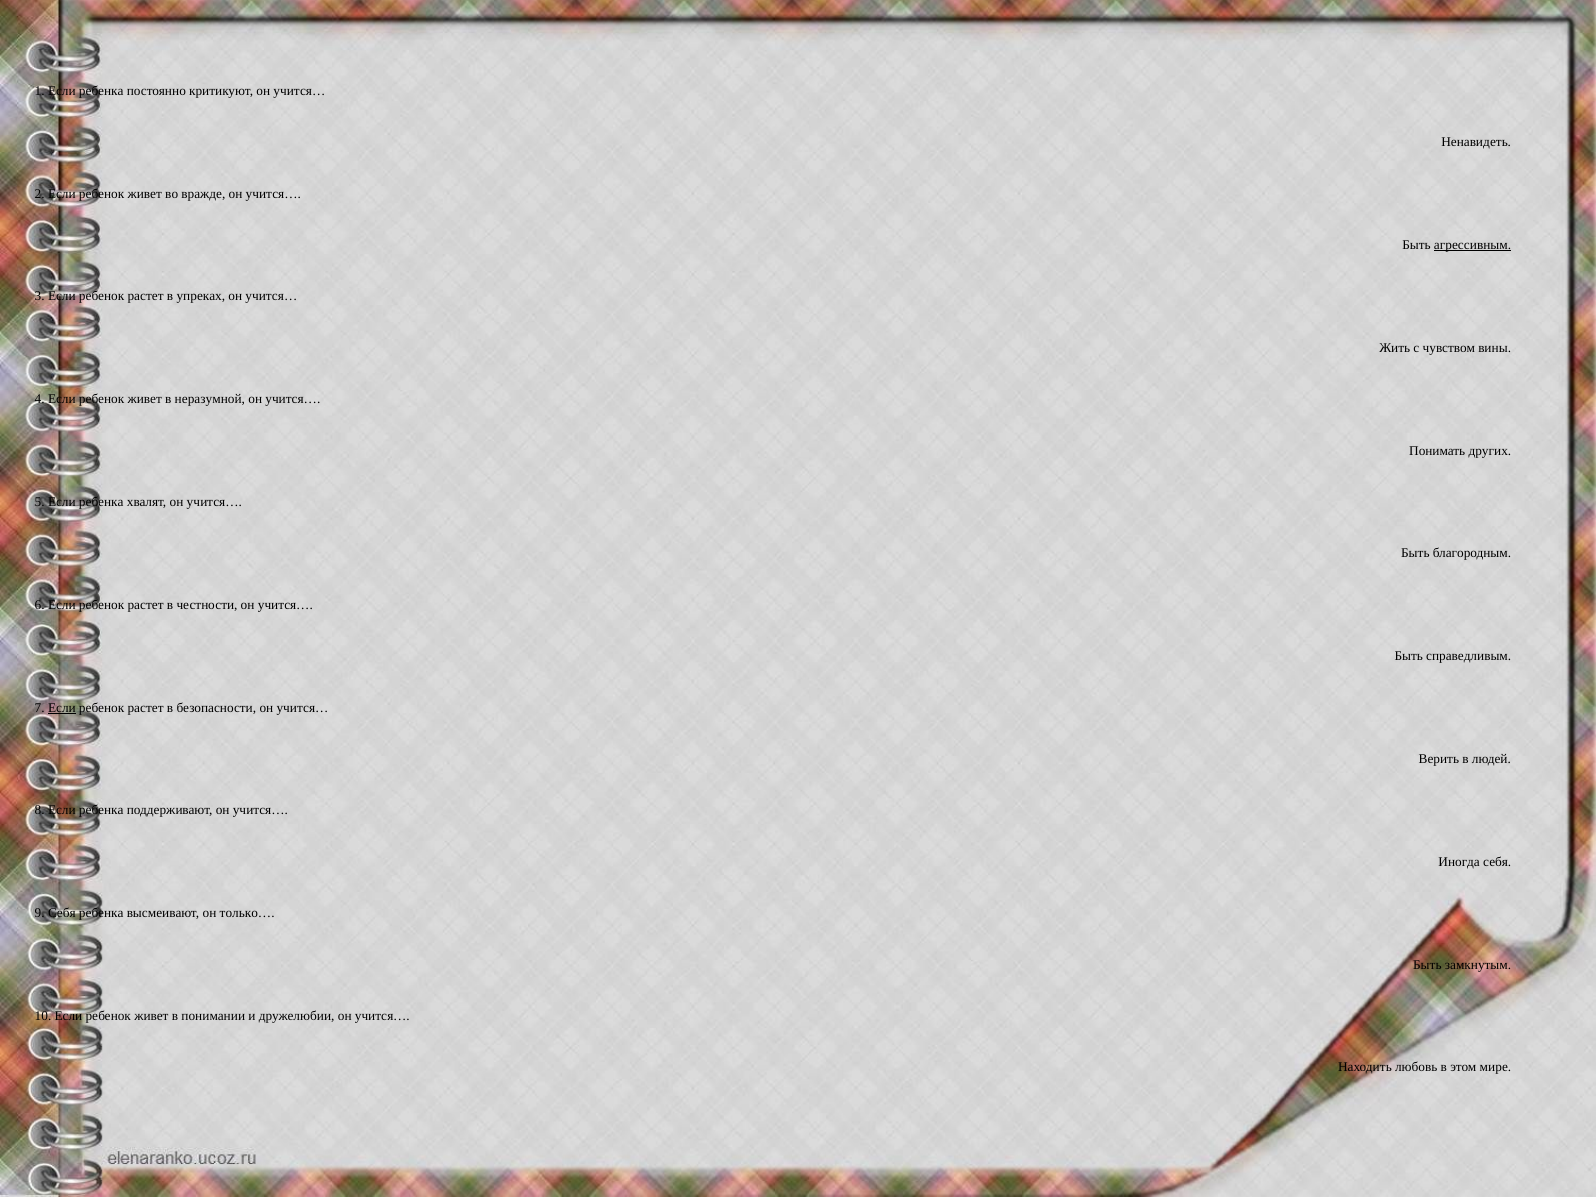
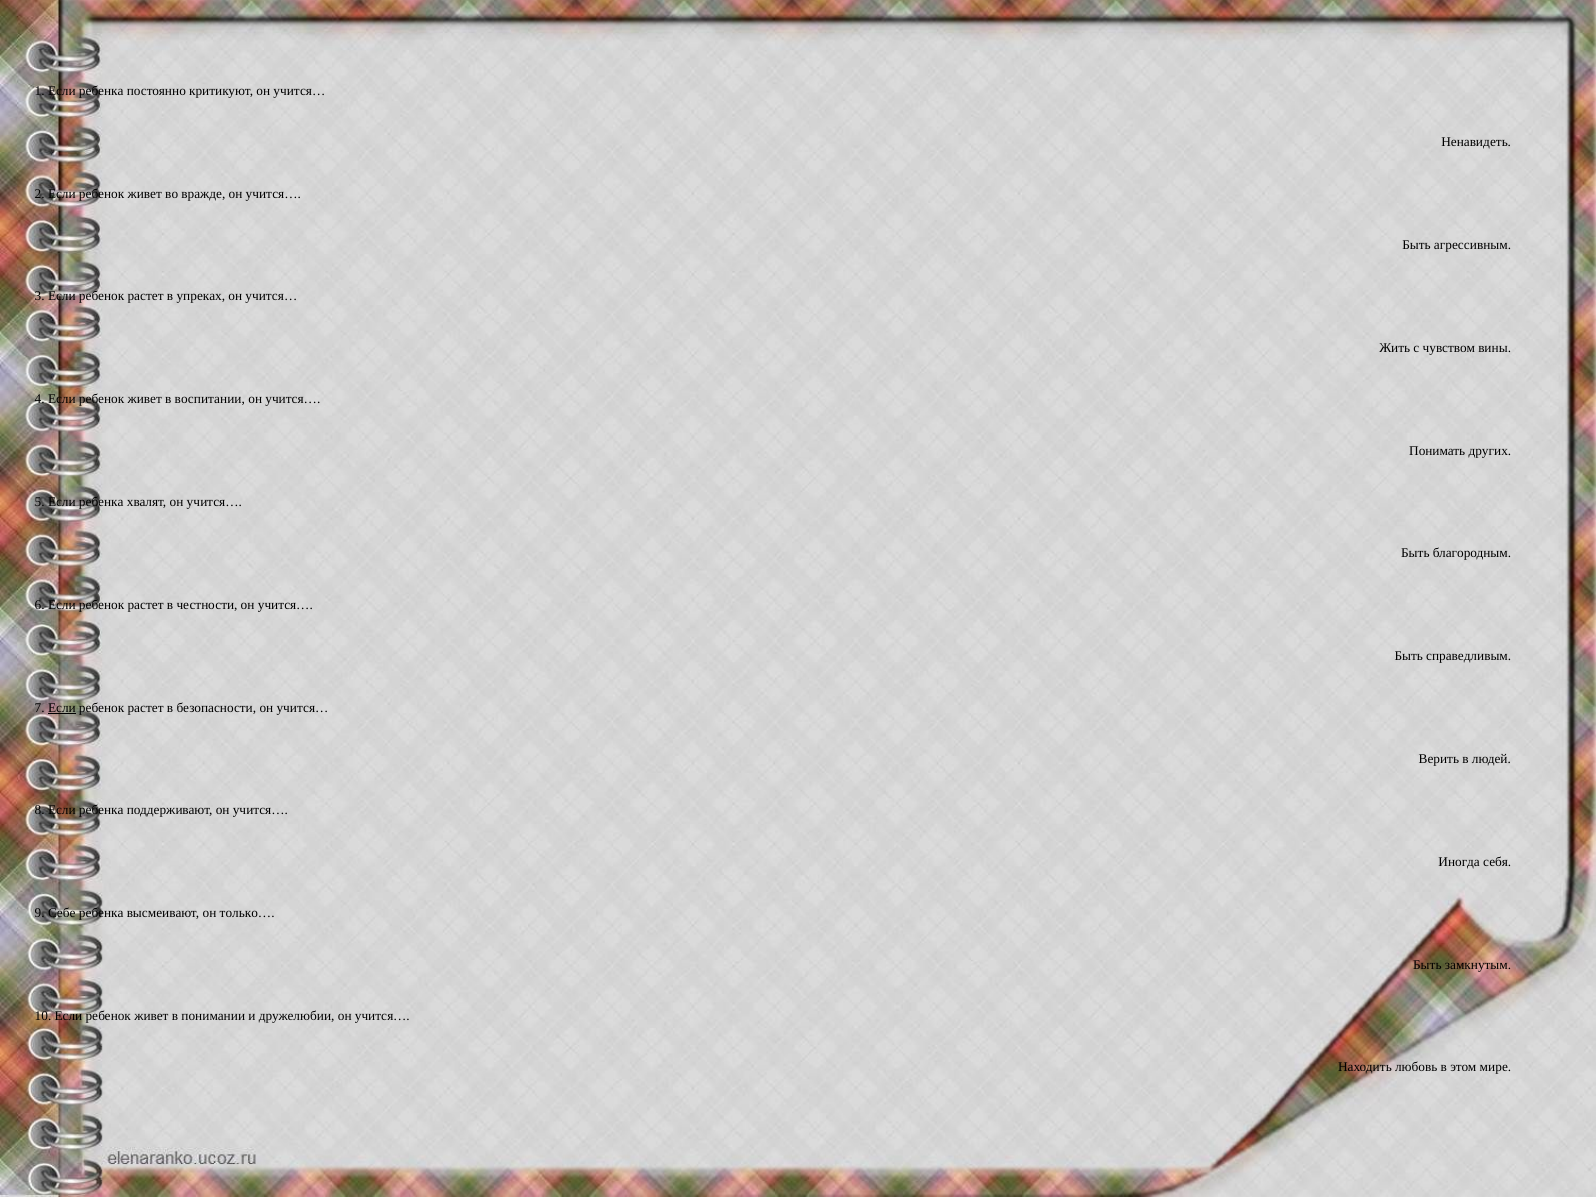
агрессивным underline: present -> none
неразумной: неразумной -> воспитании
9 Себя: Себя -> Себе
